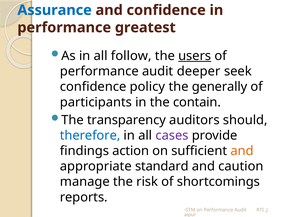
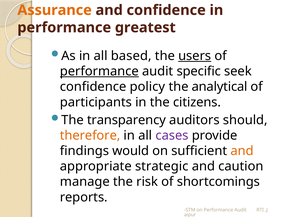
Assurance colour: blue -> orange
follow: follow -> based
performance at (99, 71) underline: none -> present
deeper: deeper -> specific
generally: generally -> analytical
contain: contain -> citizens
therefore colour: blue -> orange
action: action -> would
standard: standard -> strategic
